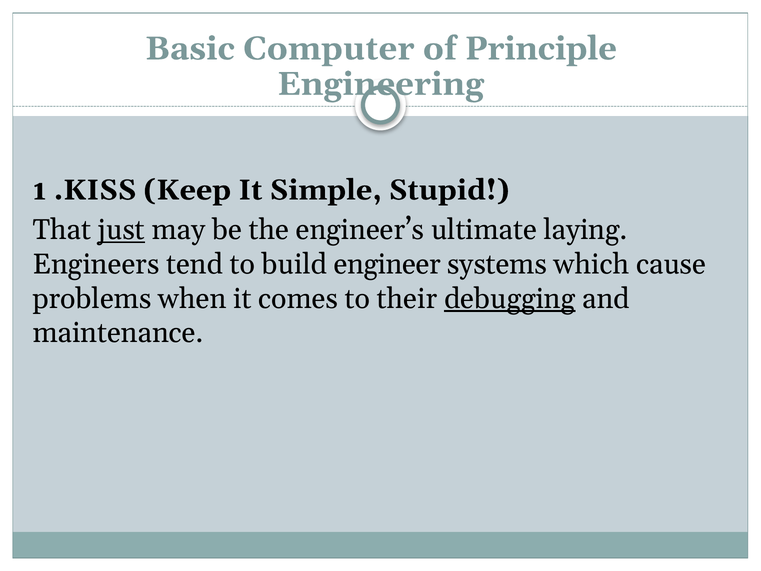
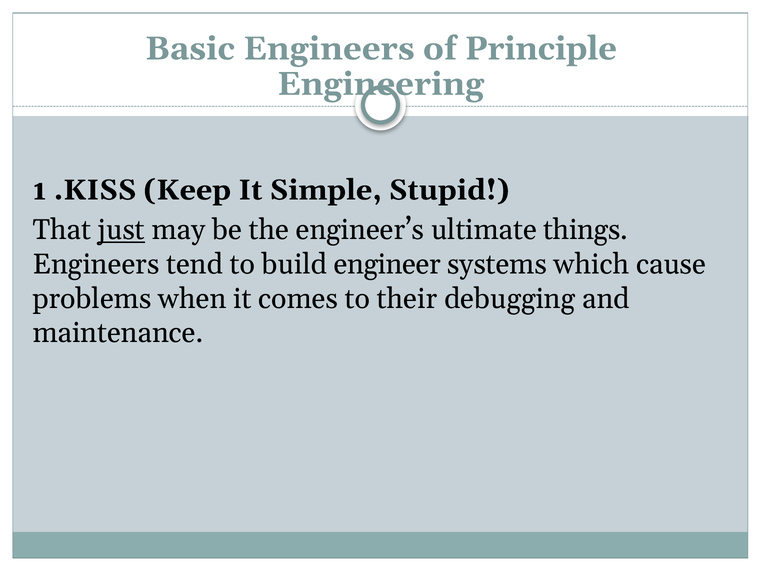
Basic Computer: Computer -> Engineers
laying: laying -> things
debugging underline: present -> none
